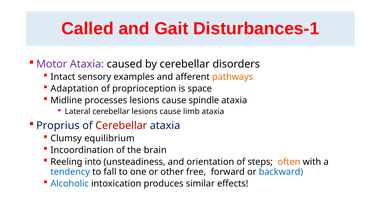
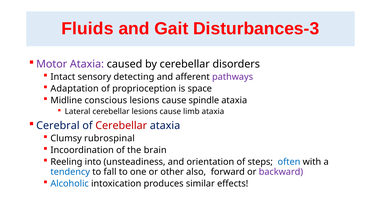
Called: Called -> Fluids
Disturbances-1: Disturbances-1 -> Disturbances-3
examples: examples -> detecting
pathways colour: orange -> purple
processes: processes -> conscious
Proprius: Proprius -> Cerebral
equilibrium: equilibrium -> rubrospinal
often colour: orange -> blue
free: free -> also
backward colour: blue -> purple
